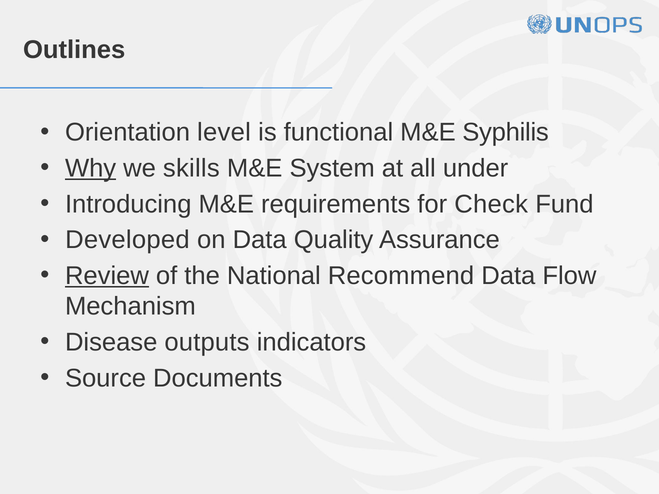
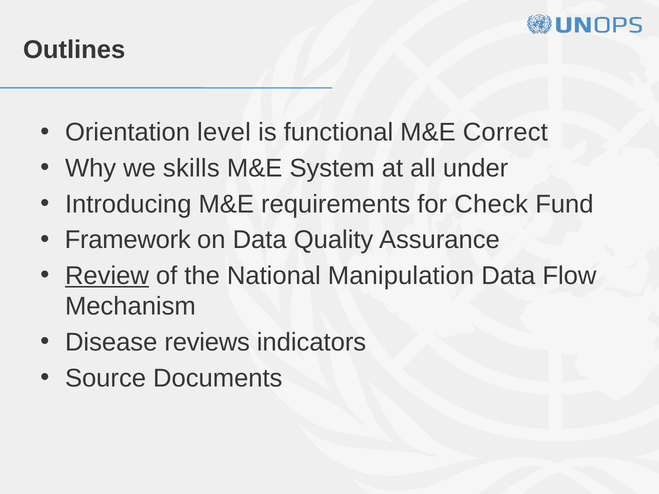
Syphilis: Syphilis -> Correct
Why underline: present -> none
Developed: Developed -> Framework
Recommend: Recommend -> Manipulation
outputs: outputs -> reviews
